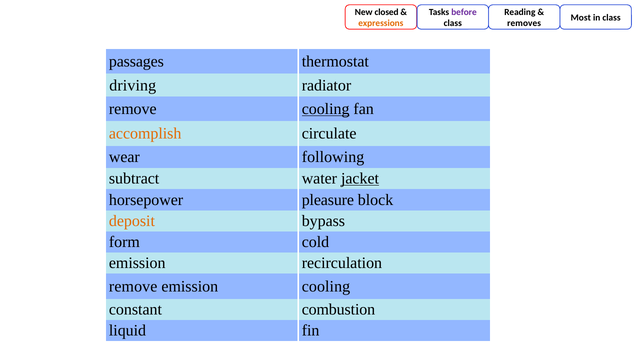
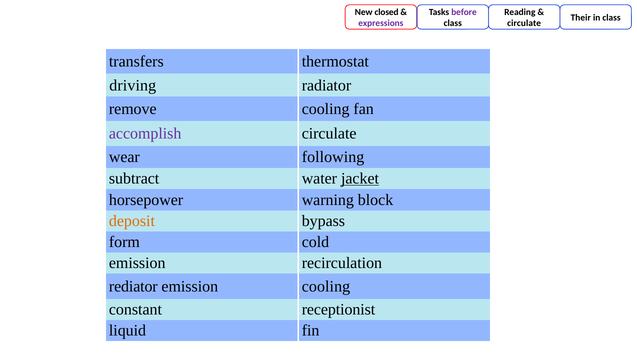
Most: Most -> Their
expressions colour: orange -> purple
removes at (524, 23): removes -> circulate
passages: passages -> transfers
cooling at (326, 109) underline: present -> none
accomplish colour: orange -> purple
pleasure: pleasure -> warning
remove at (133, 287): remove -> rediator
combustion: combustion -> receptionist
